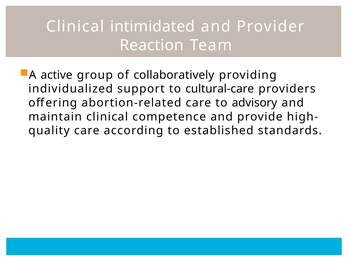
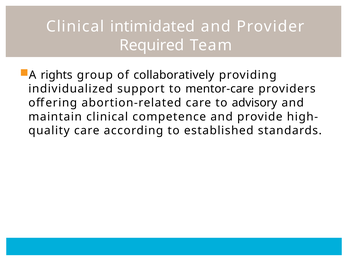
Reaction: Reaction -> Required
active: active -> rights
cultural-care: cultural-care -> mentor-care
